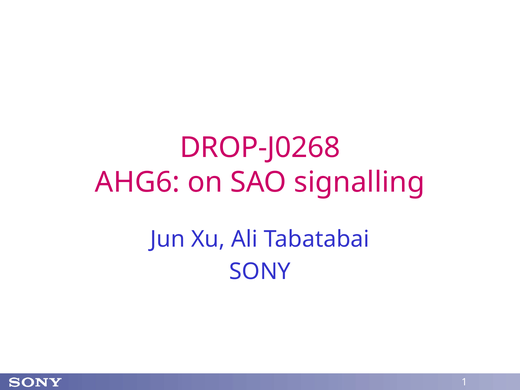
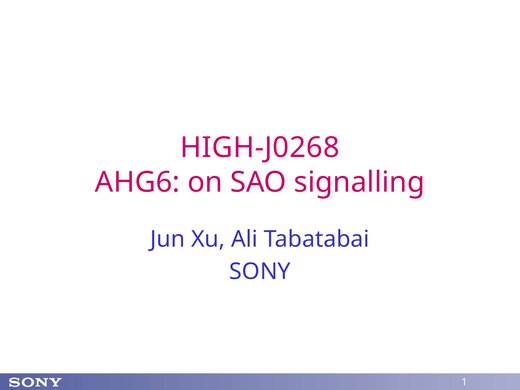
DROP-J0268: DROP-J0268 -> HIGH-J0268
